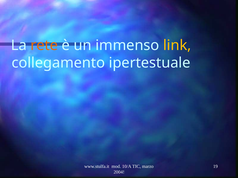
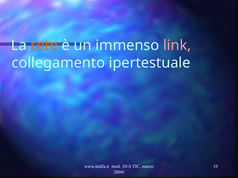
link colour: yellow -> pink
